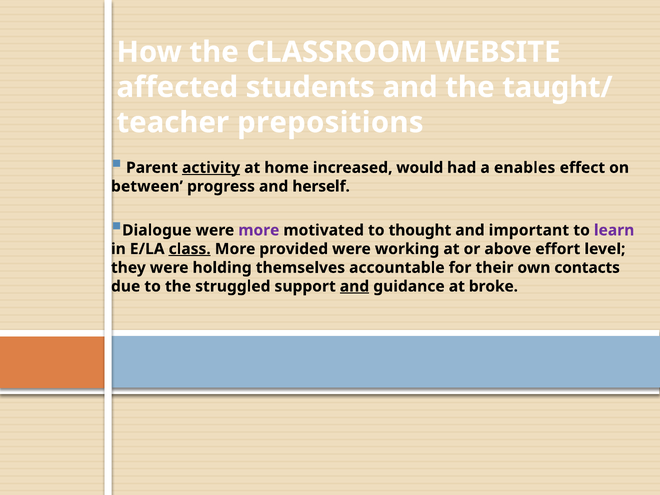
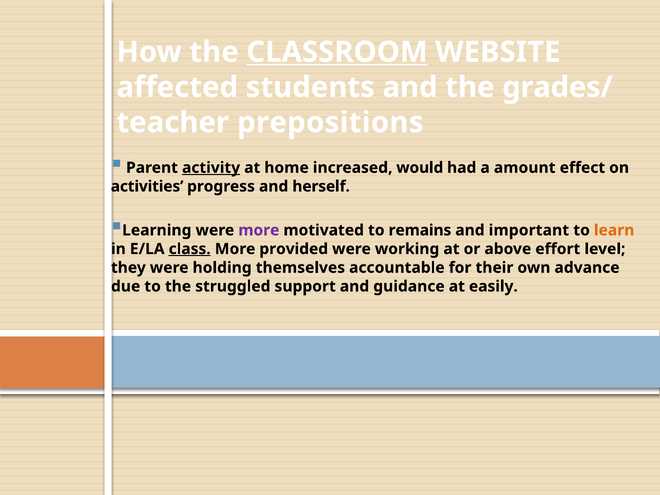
CLASSROOM underline: none -> present
taught/: taught/ -> grades/
enables: enables -> amount
between: between -> activities
Dialogue: Dialogue -> Learning
thought: thought -> remains
learn colour: purple -> orange
contacts: contacts -> advance
and at (355, 286) underline: present -> none
broke: broke -> easily
